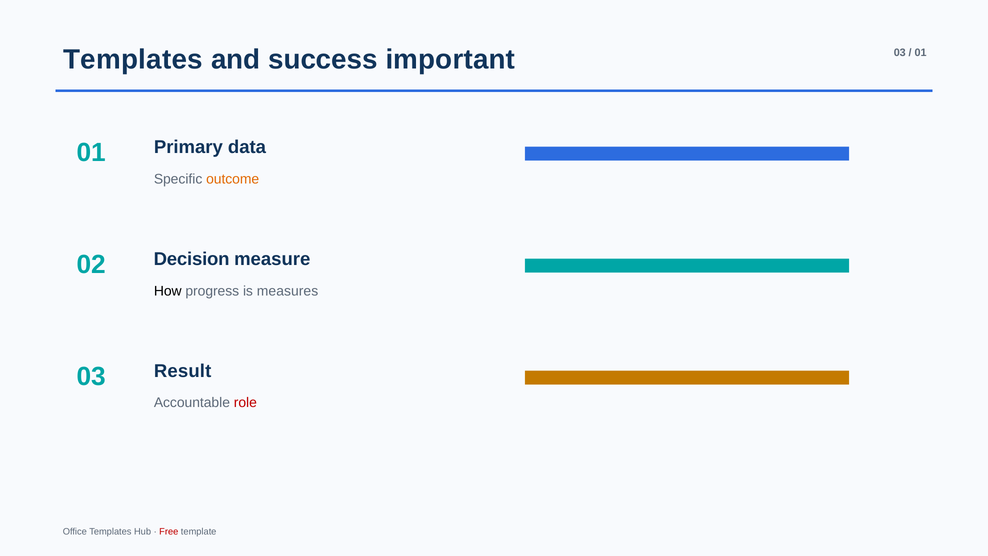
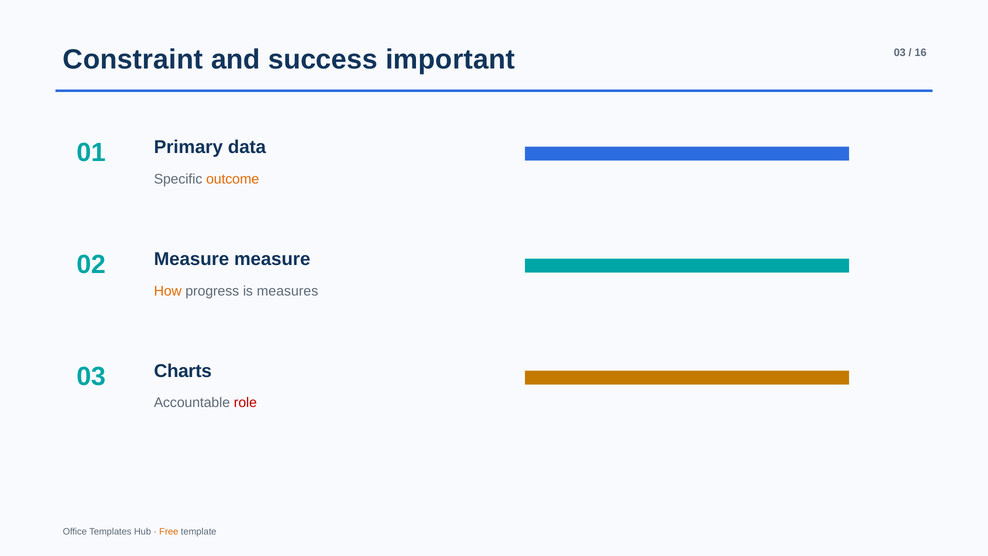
Templates at (133, 59): Templates -> Constraint
01 at (921, 53): 01 -> 16
02 Decision: Decision -> Measure
How colour: black -> orange
Result: Result -> Charts
Free colour: red -> orange
